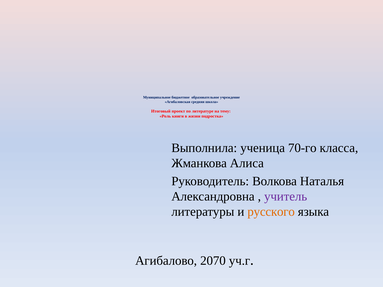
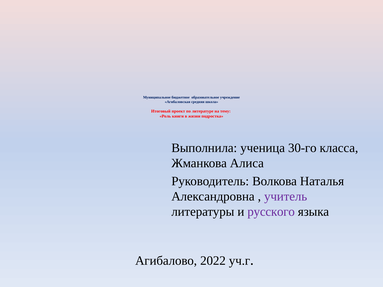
70-го: 70-го -> 30-го
русского colour: orange -> purple
2070: 2070 -> 2022
